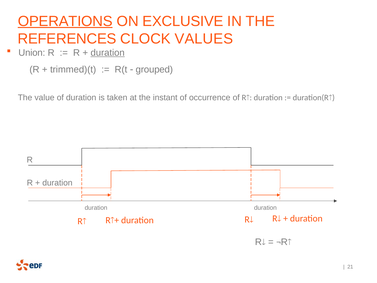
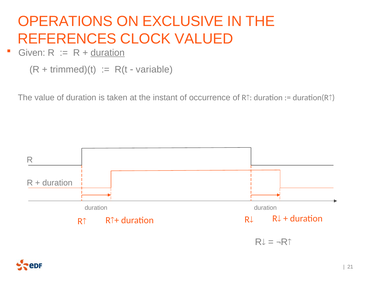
OPERATIONS underline: present -> none
VALUES: VALUES -> VALUED
Union: Union -> Given
grouped: grouped -> variable
